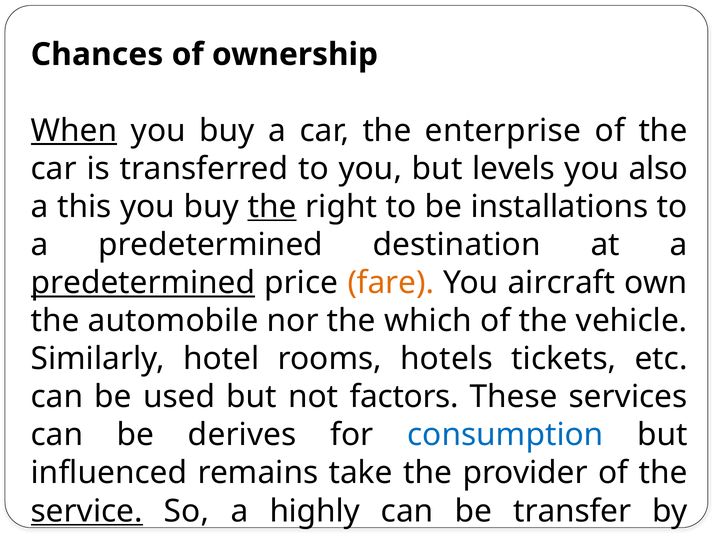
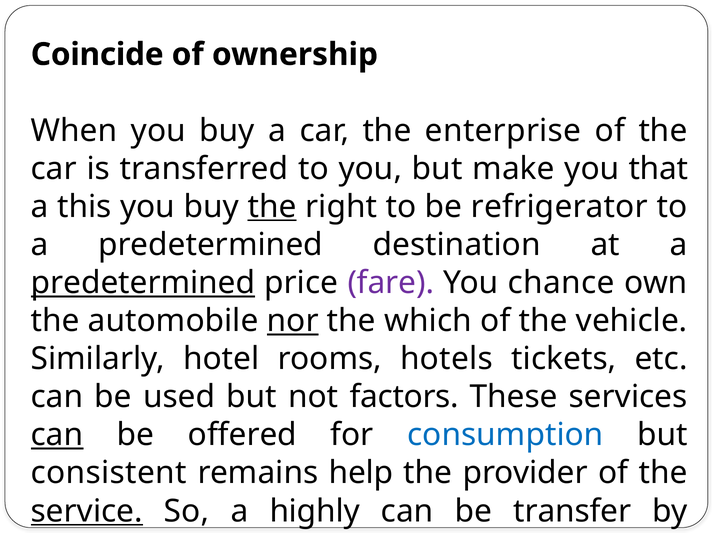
Chances: Chances -> Coincide
When underline: present -> none
levels: levels -> make
also: also -> that
installations: installations -> refrigerator
fare colour: orange -> purple
aircraft: aircraft -> chance
nor underline: none -> present
can at (57, 435) underline: none -> present
derives: derives -> offered
influenced: influenced -> consistent
take: take -> help
